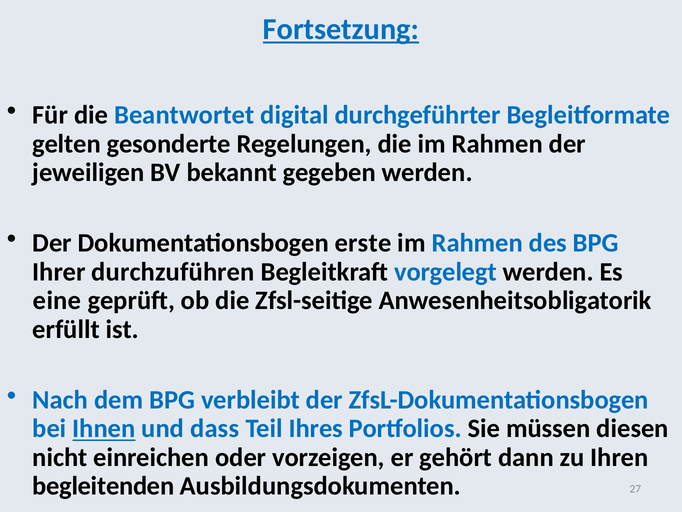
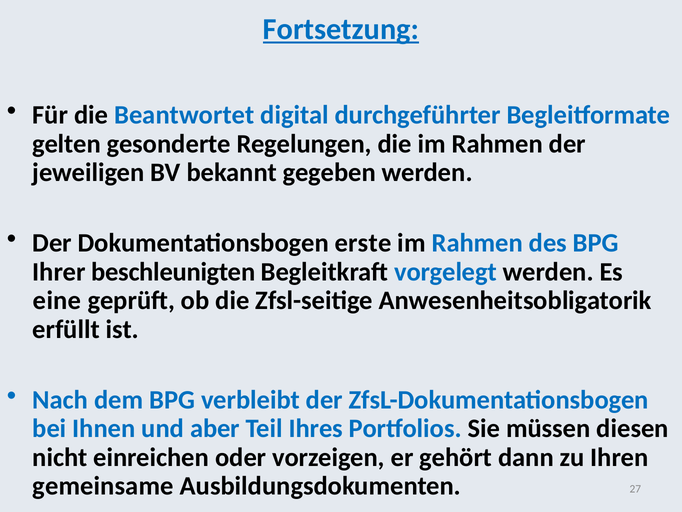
durchzuführen: durchzuführen -> beschleunigten
Ihnen underline: present -> none
dass: dass -> aber
begleitenden: begleitenden -> gemeinsame
